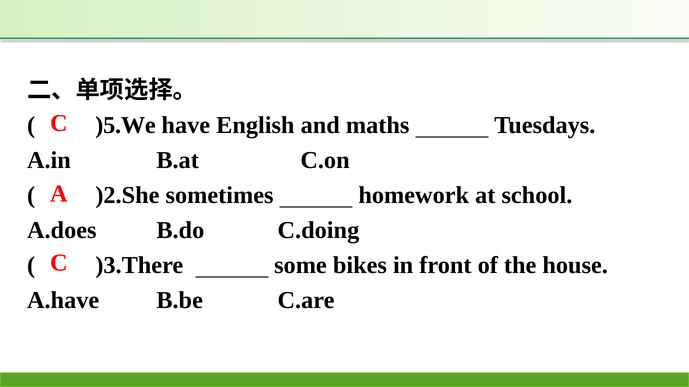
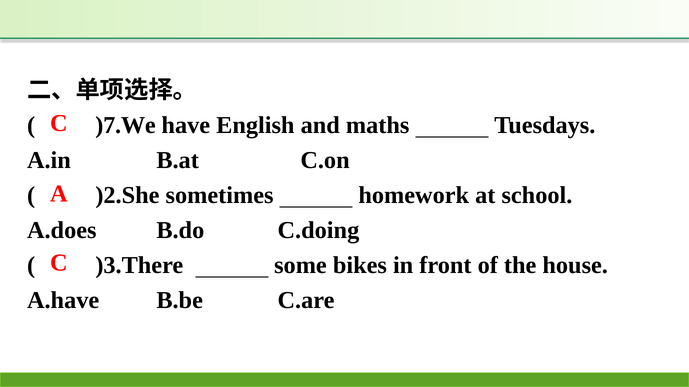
)5.We: )5.We -> )7.We
